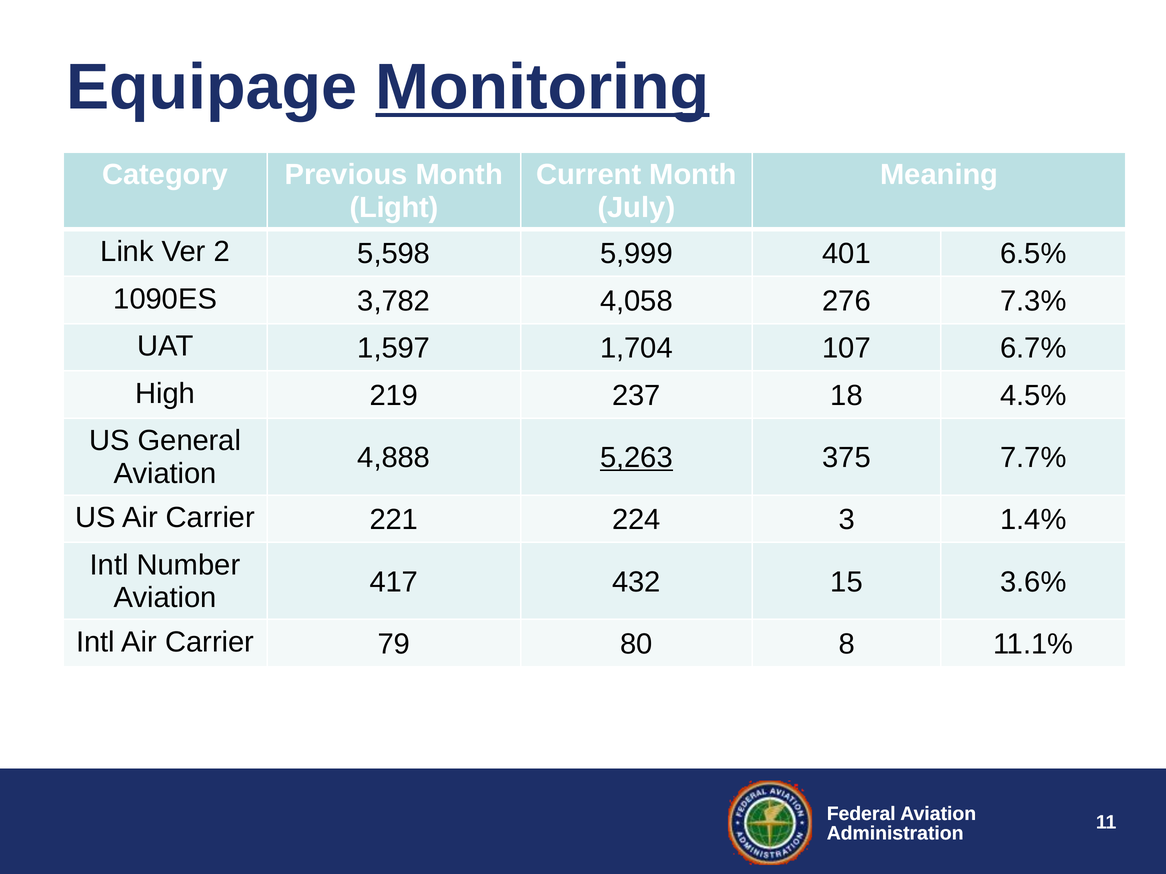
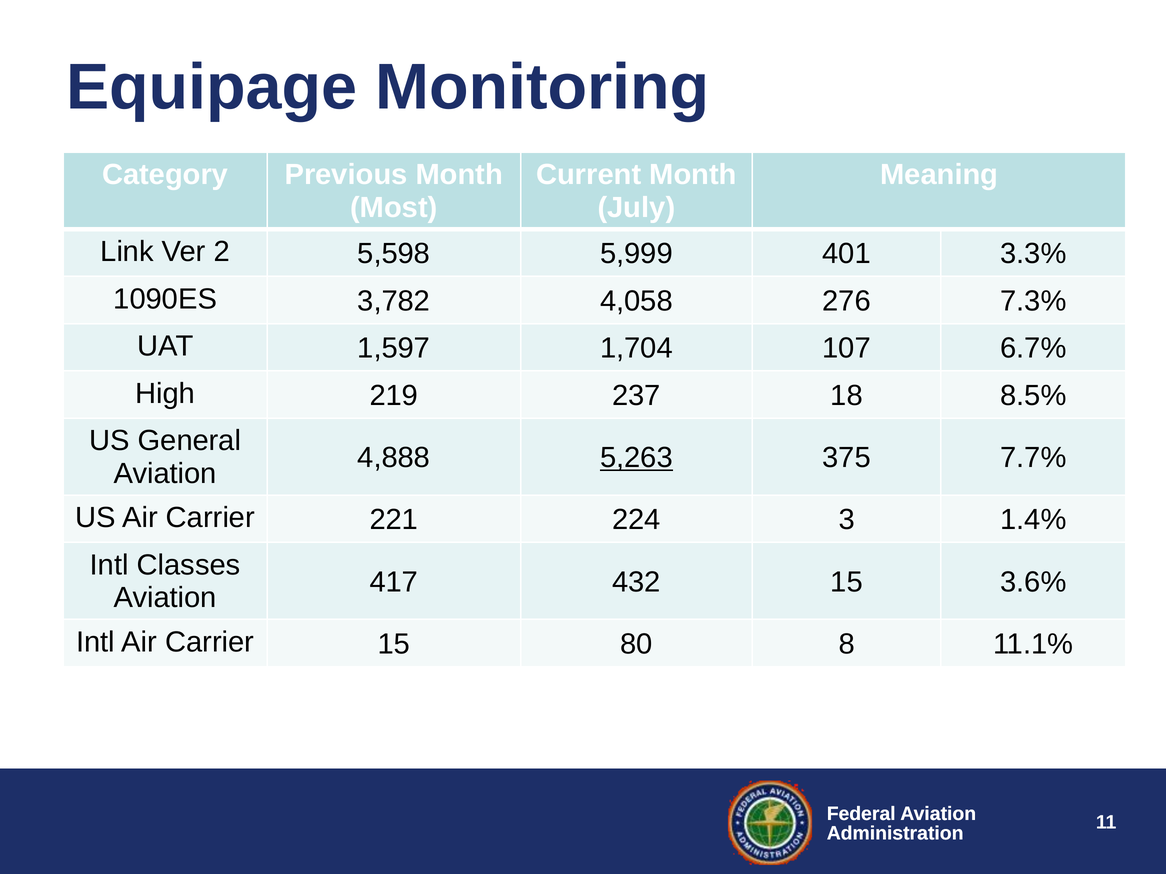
Monitoring underline: present -> none
Light: Light -> Most
6.5%: 6.5% -> 3.3%
4.5%: 4.5% -> 8.5%
Number: Number -> Classes
Carrier 79: 79 -> 15
